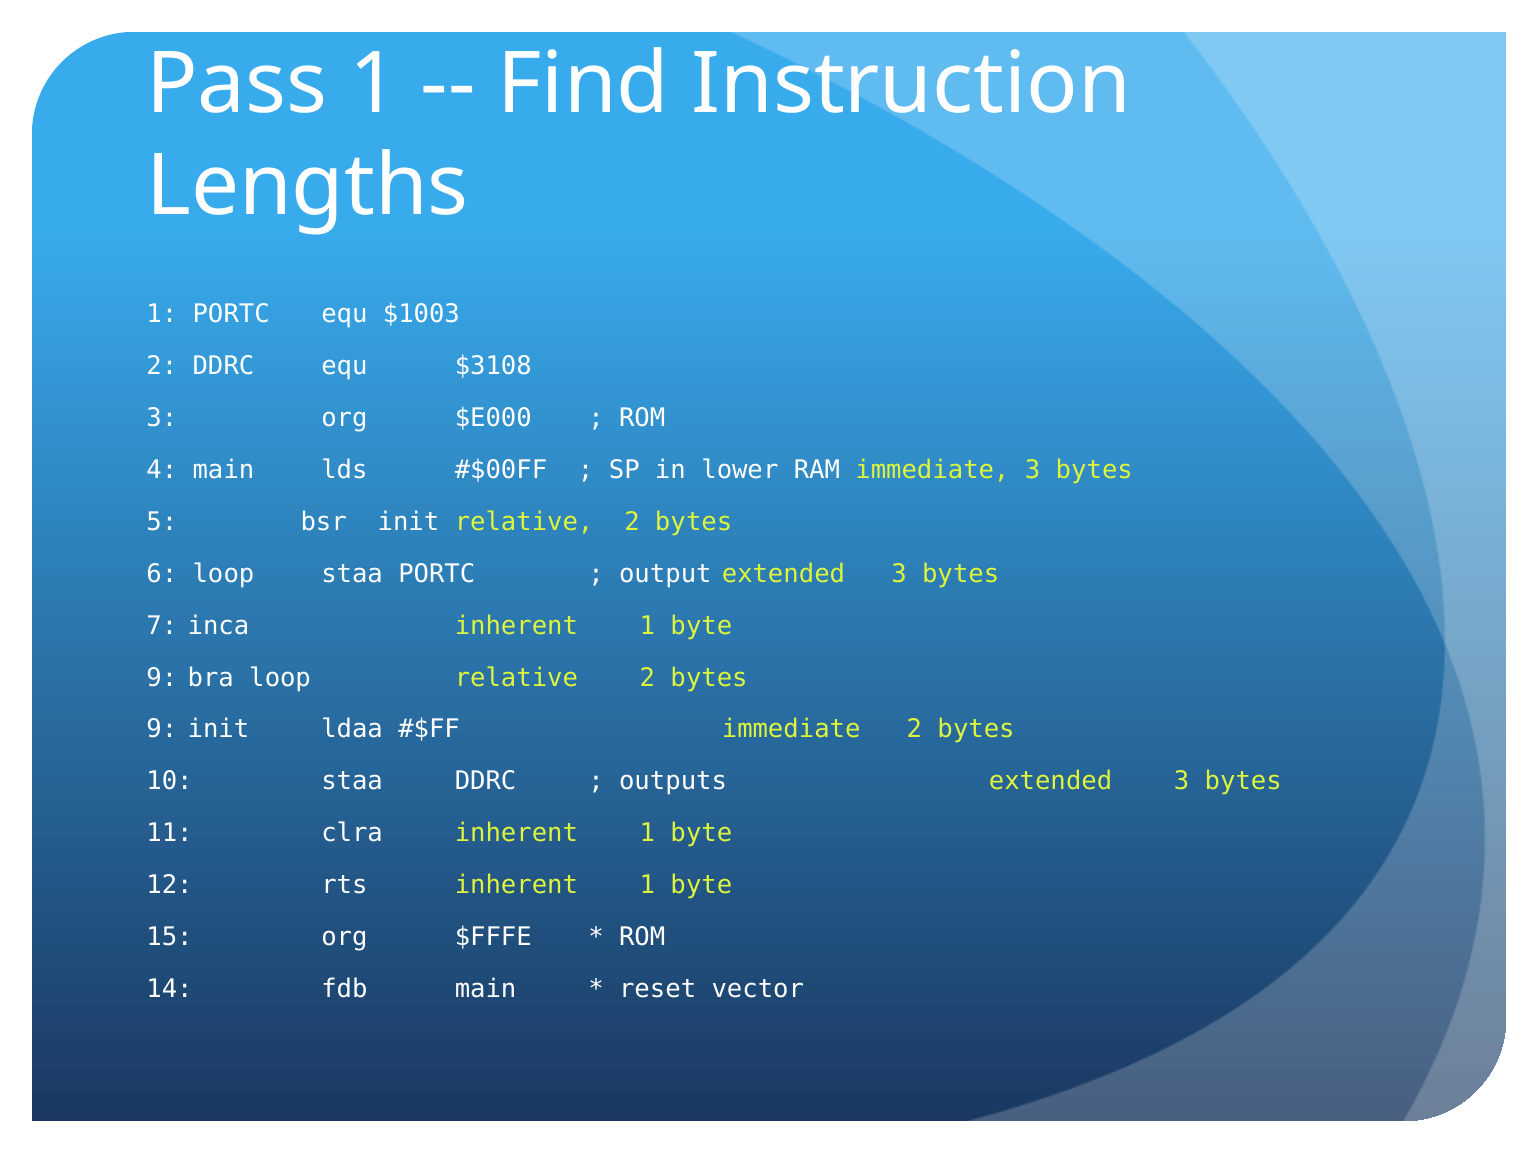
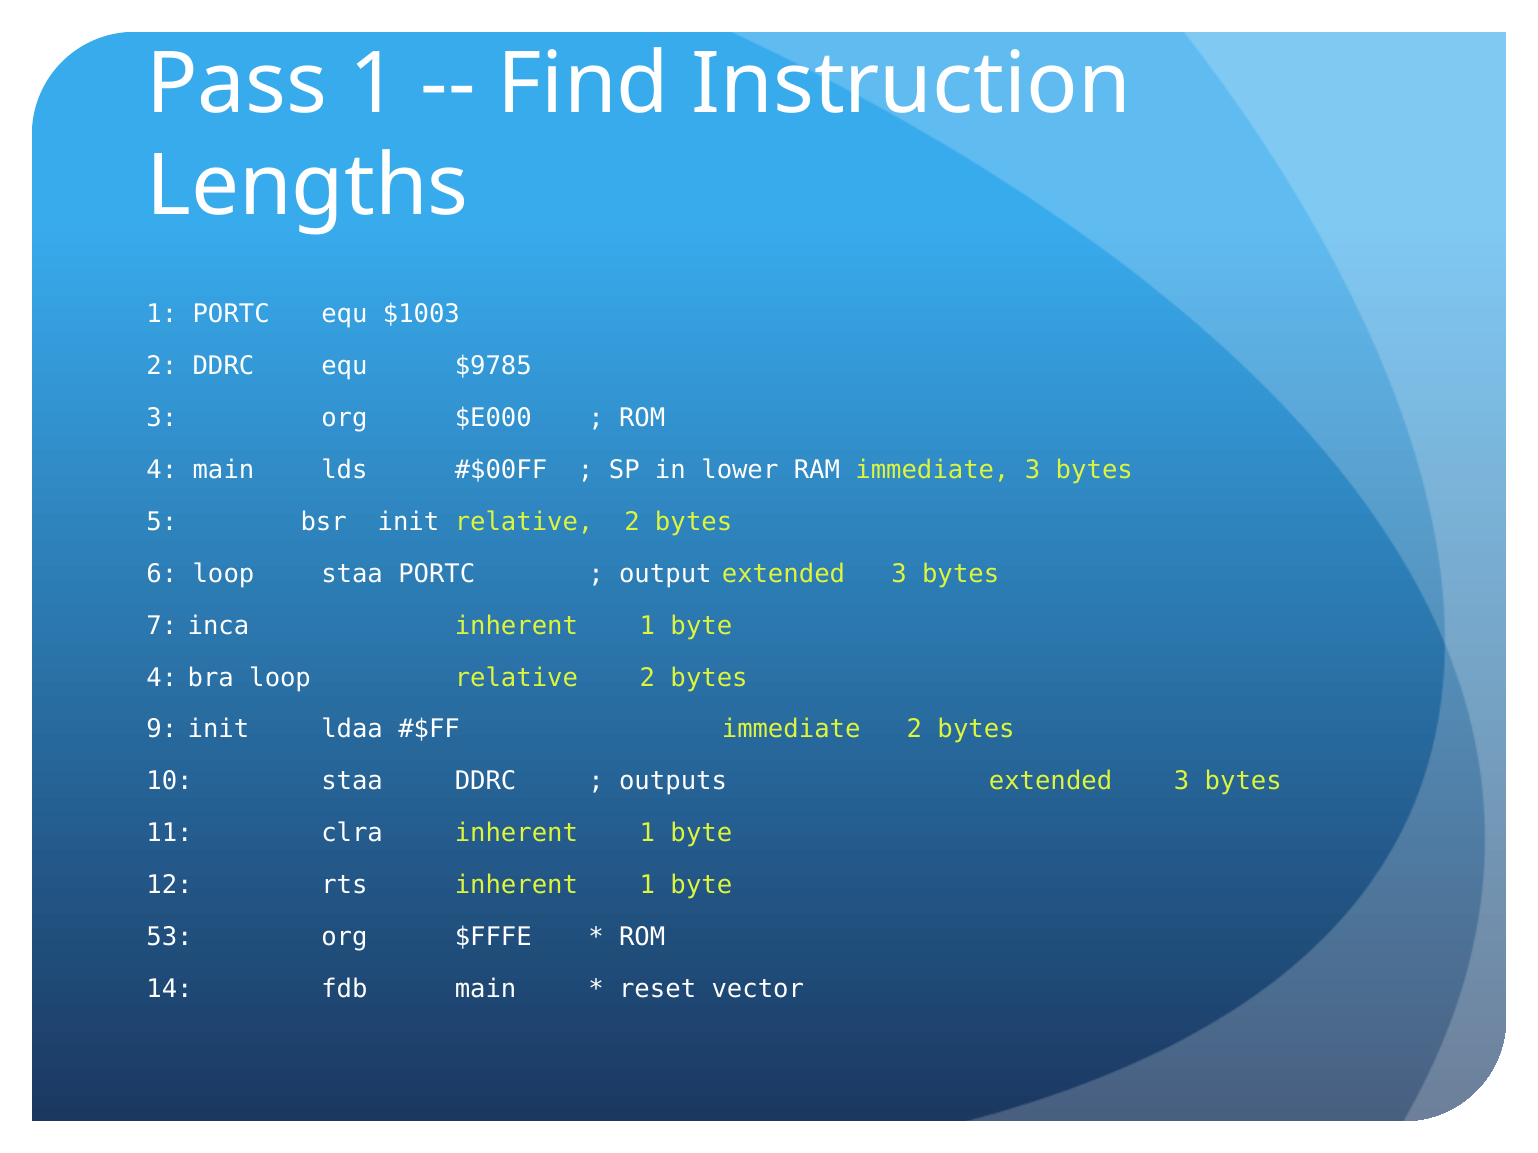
$3108: $3108 -> $9785
9 at (162, 678): 9 -> 4
15: 15 -> 53
